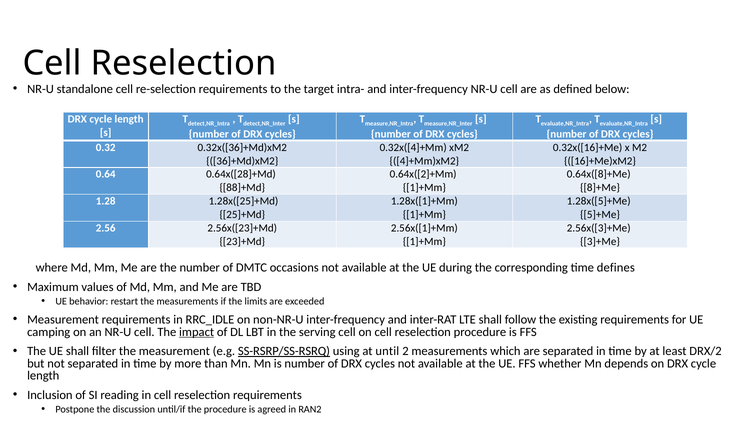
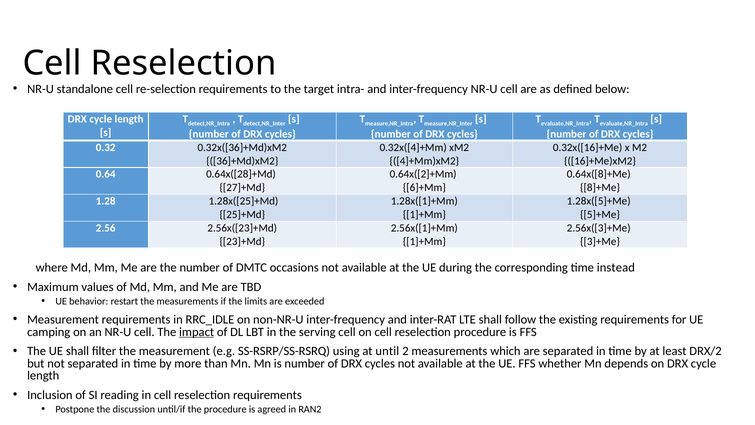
88]+Md: 88]+Md -> 27]+Md
1]+Mm at (424, 188): 1]+Mm -> 6]+Mm
defines: defines -> instead
SS-RSRP/SS-RSRQ underline: present -> none
